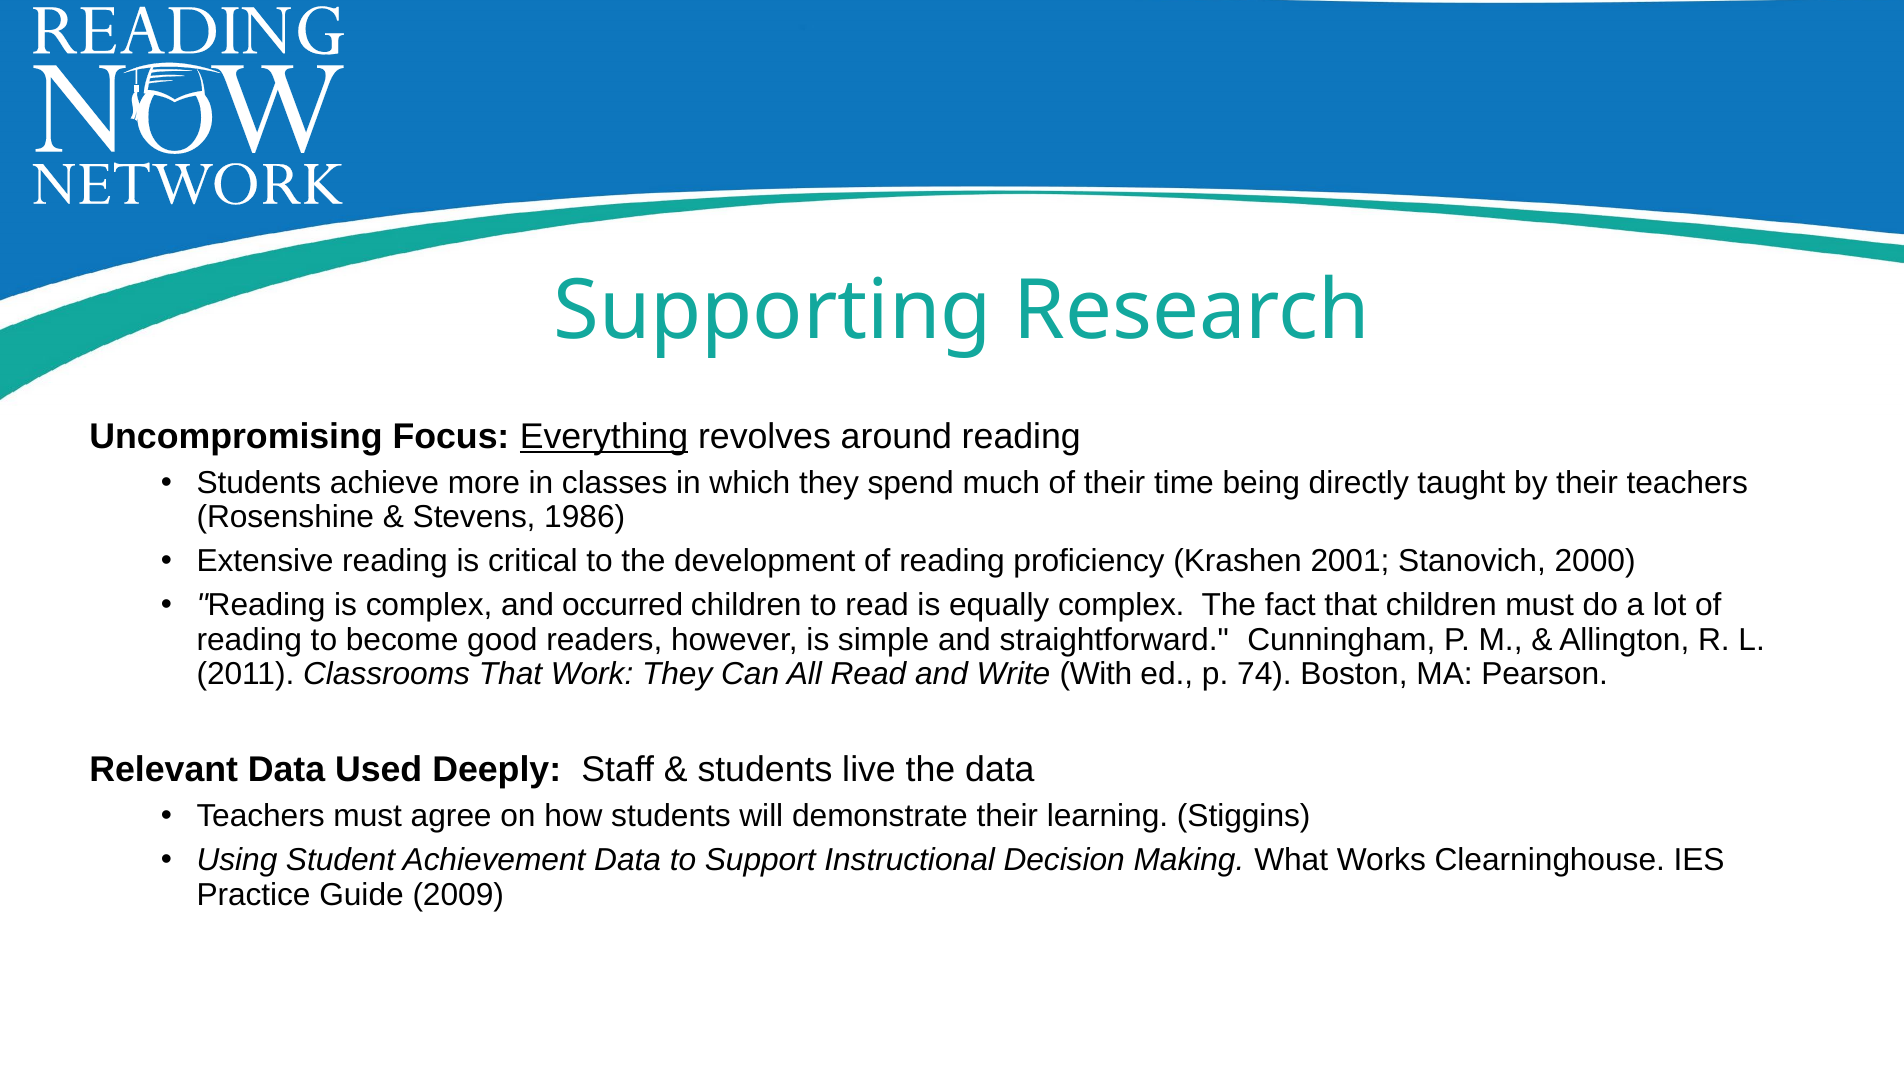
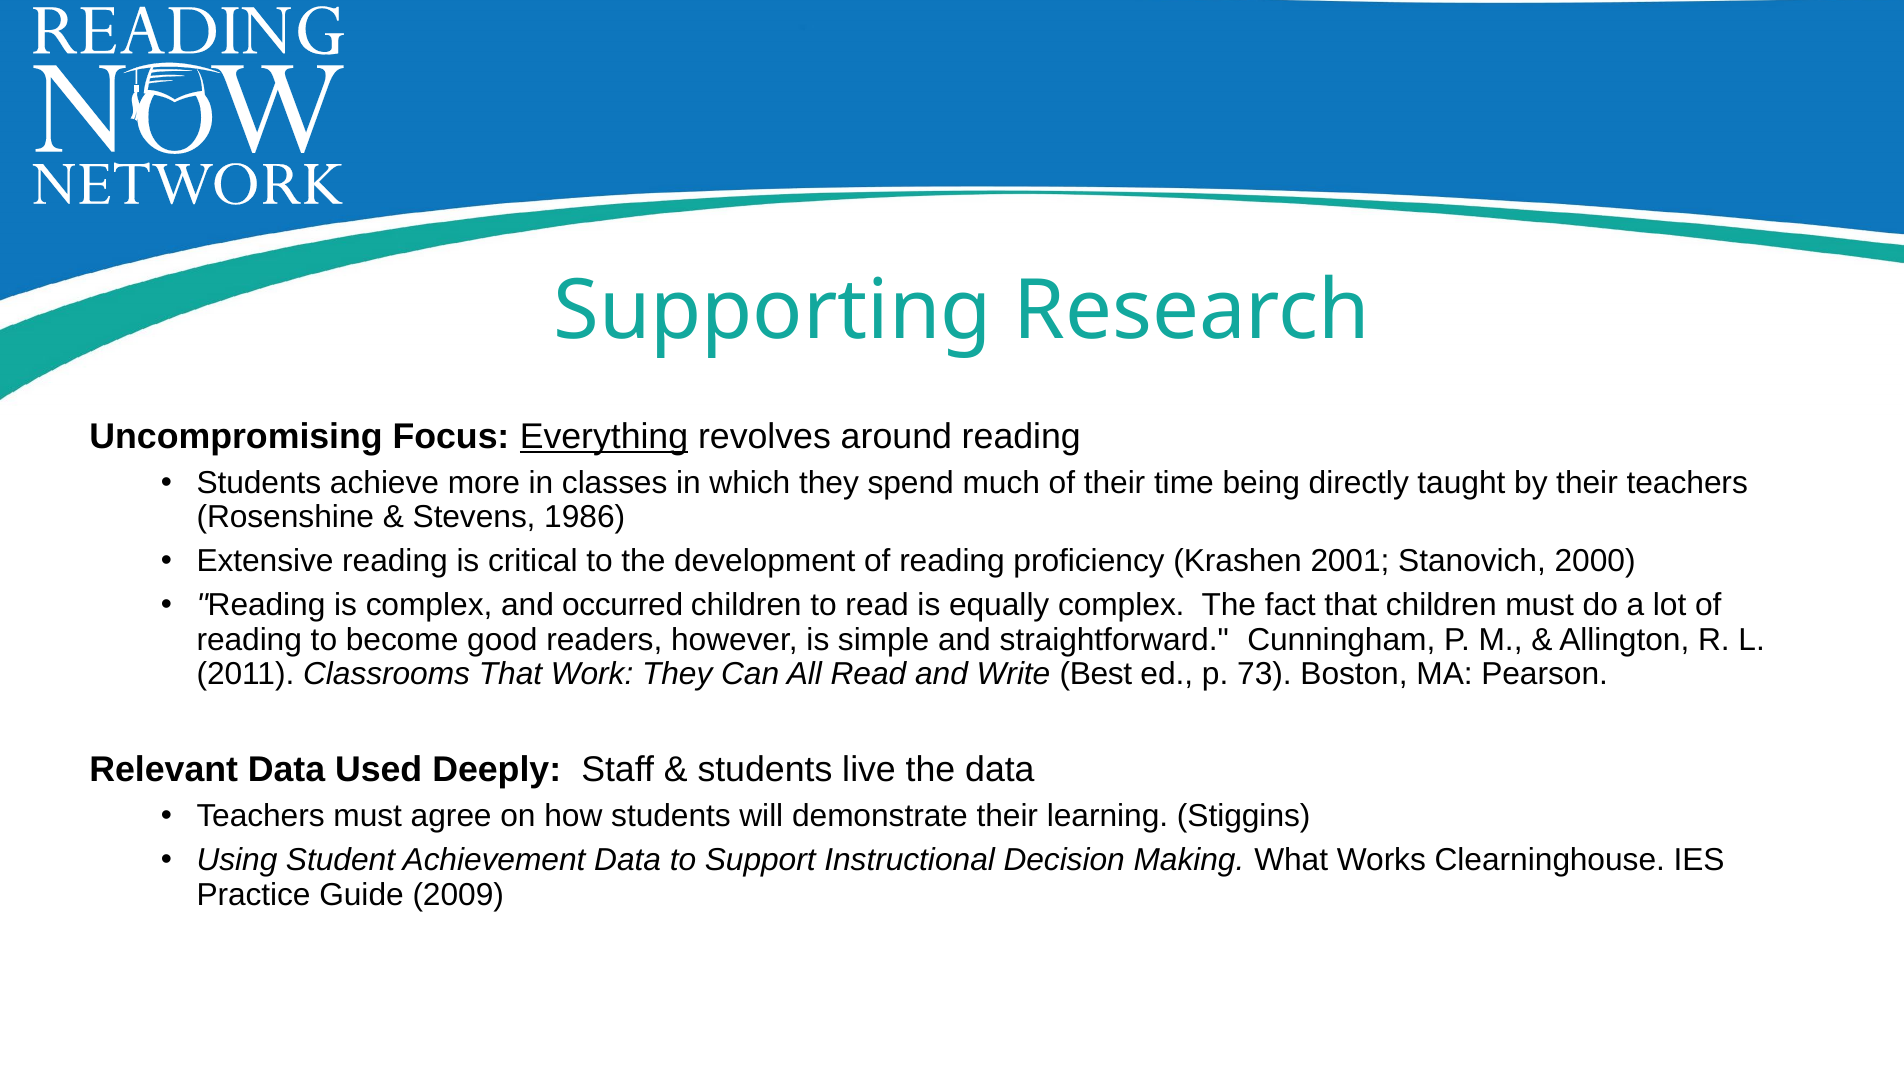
With: With -> Best
74: 74 -> 73
